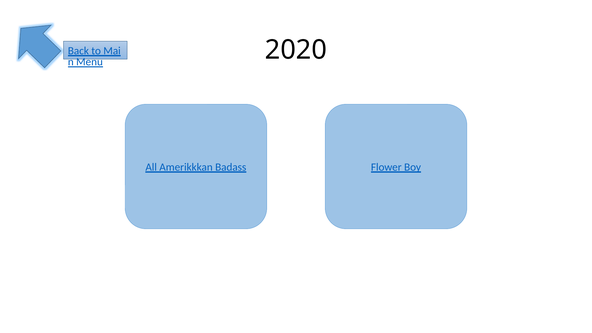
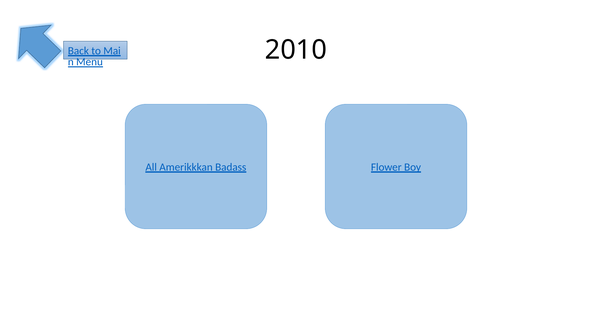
2020: 2020 -> 2010
